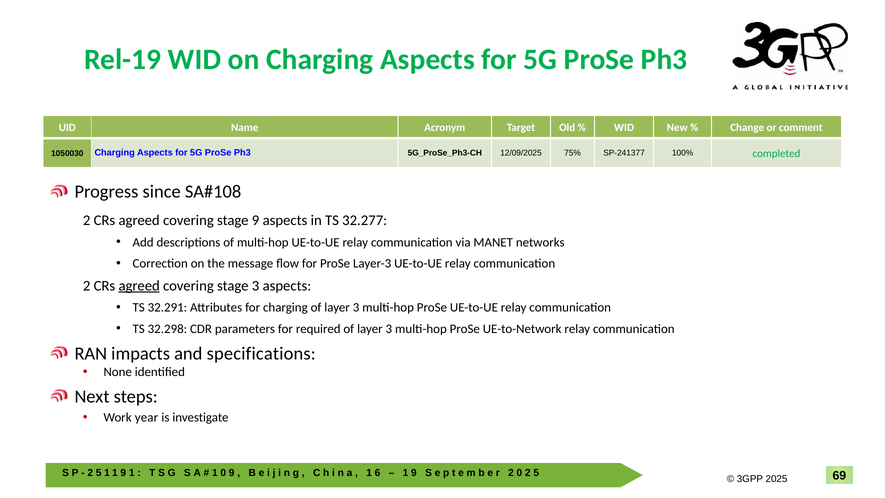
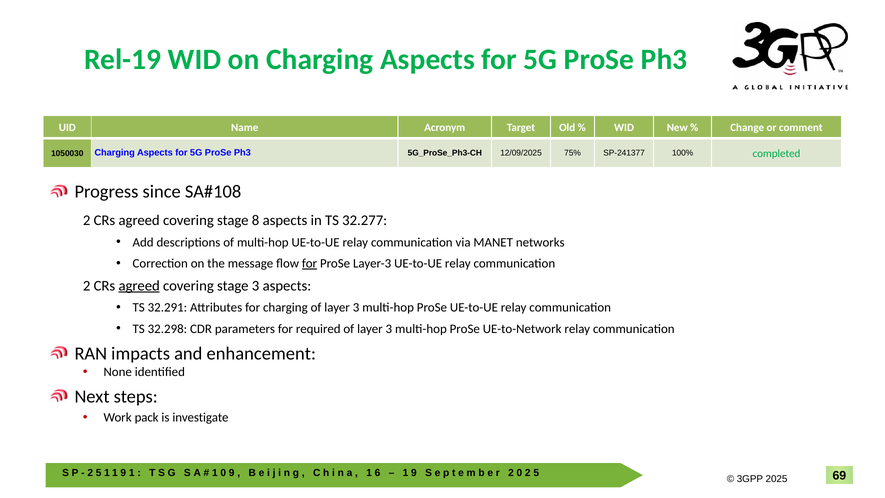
stage 9: 9 -> 8
for at (310, 263) underline: none -> present
specifications: specifications -> enhancement
year: year -> pack
